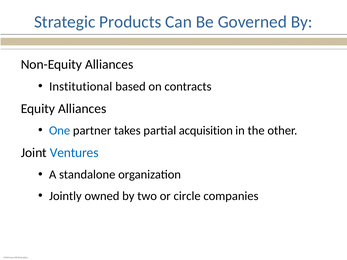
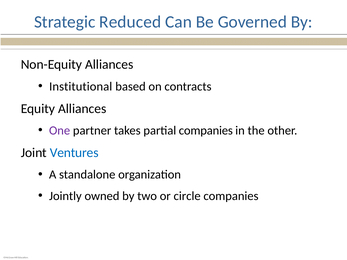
Products: Products -> Reduced
One colour: blue -> purple
partial acquisition: acquisition -> companies
